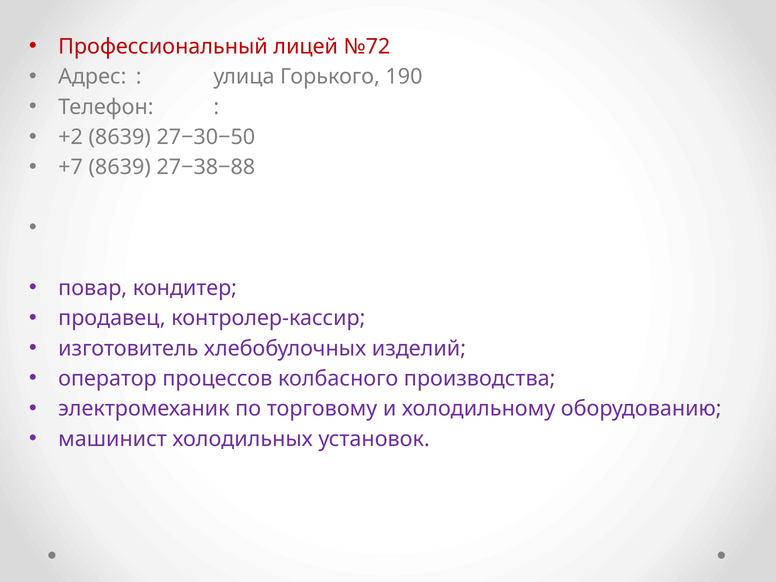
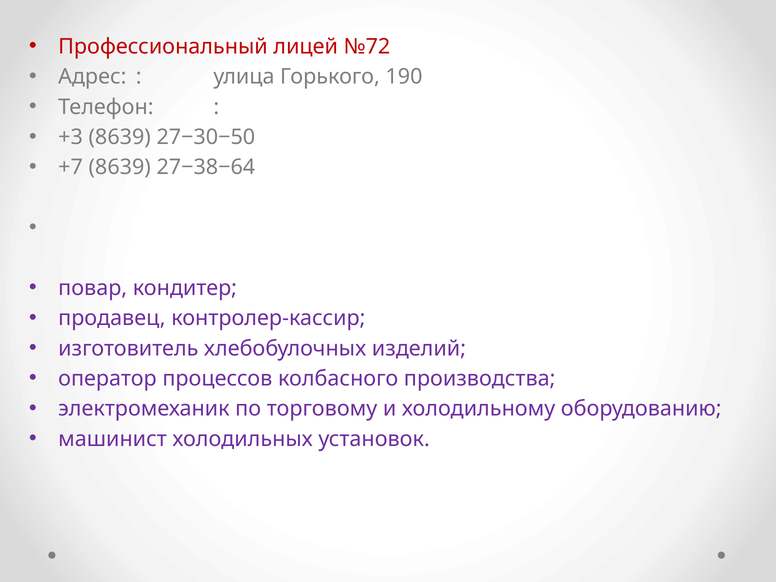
+2: +2 -> +3
27−38−88: 27−38−88 -> 27−38−64
